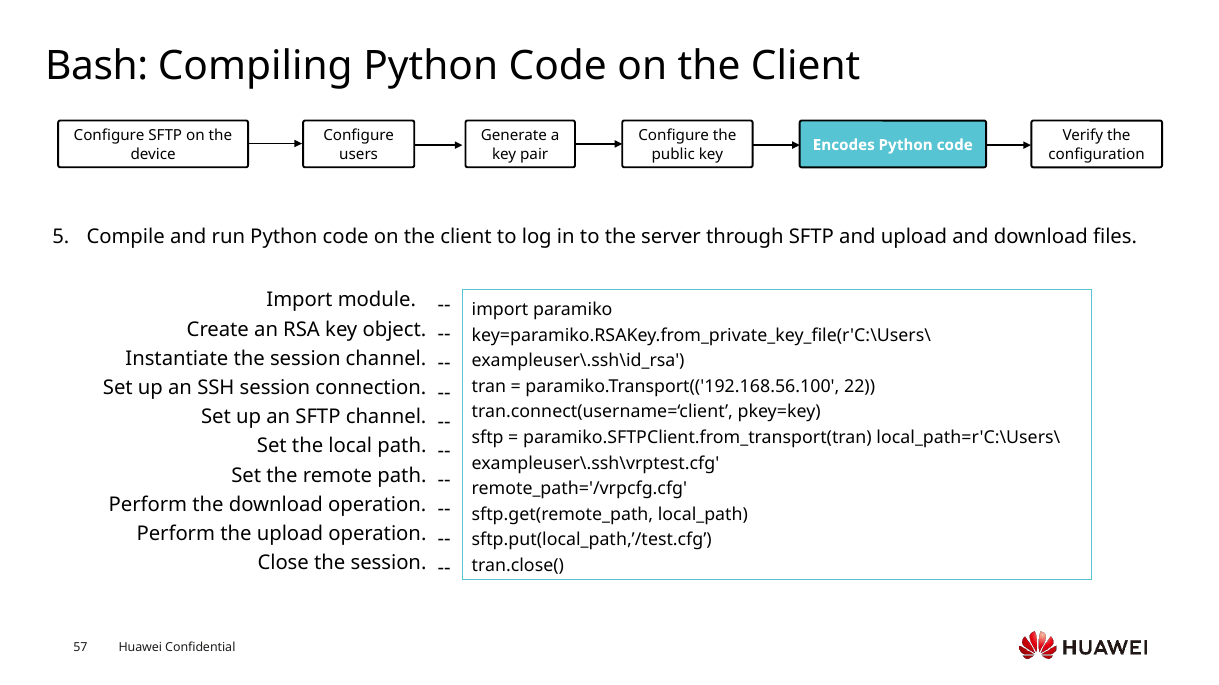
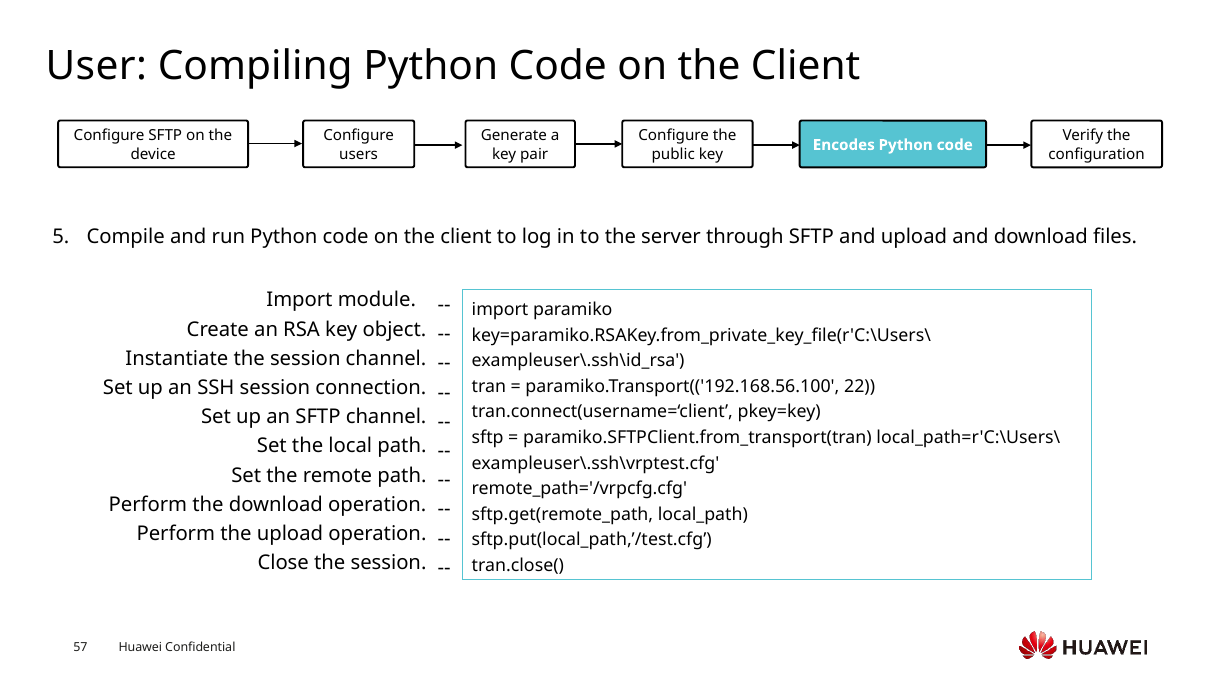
Bash: Bash -> User
